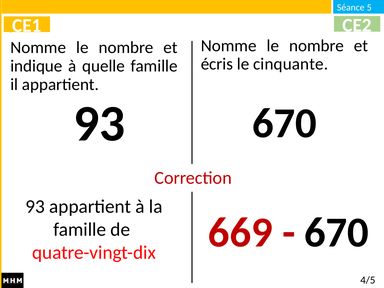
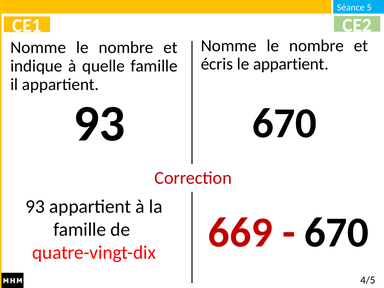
le cinquante: cinquante -> appartient
